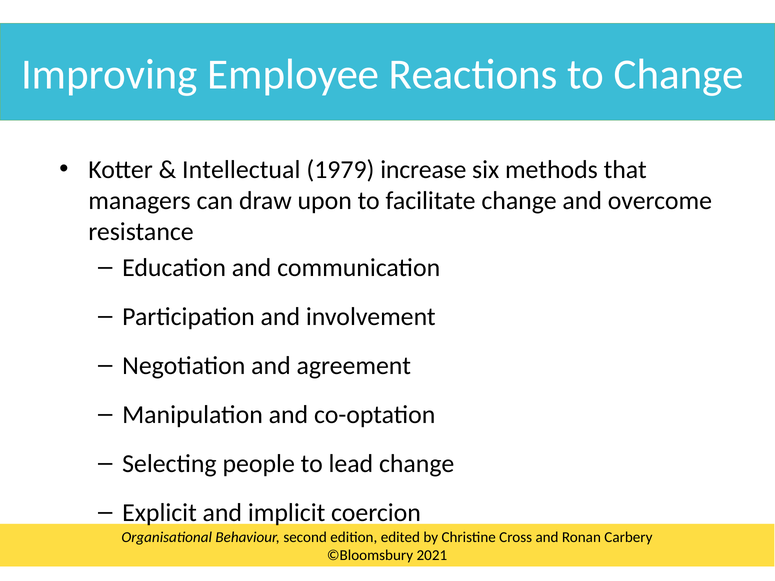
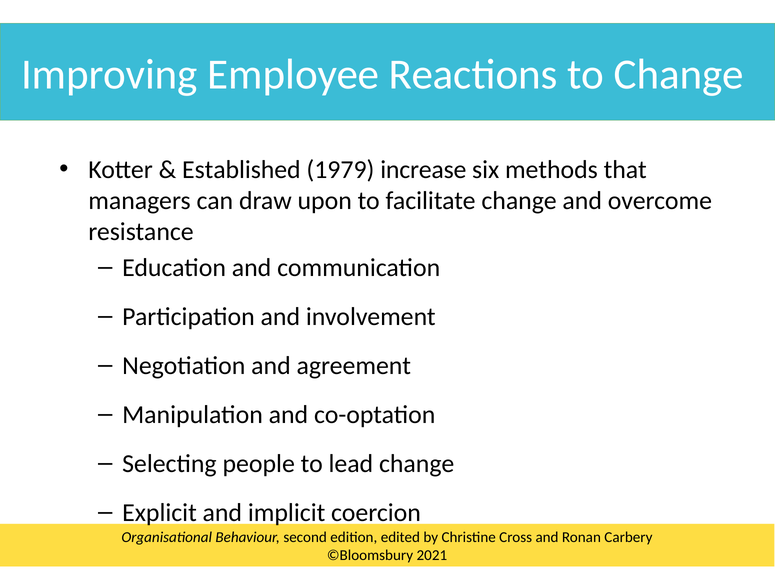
Intellectual: Intellectual -> Established
